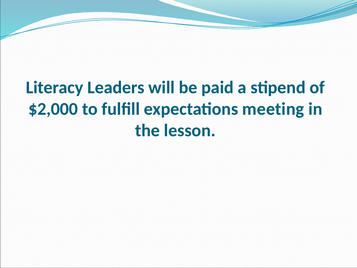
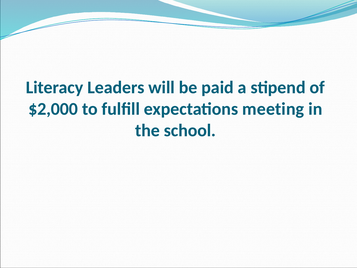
lesson: lesson -> school
